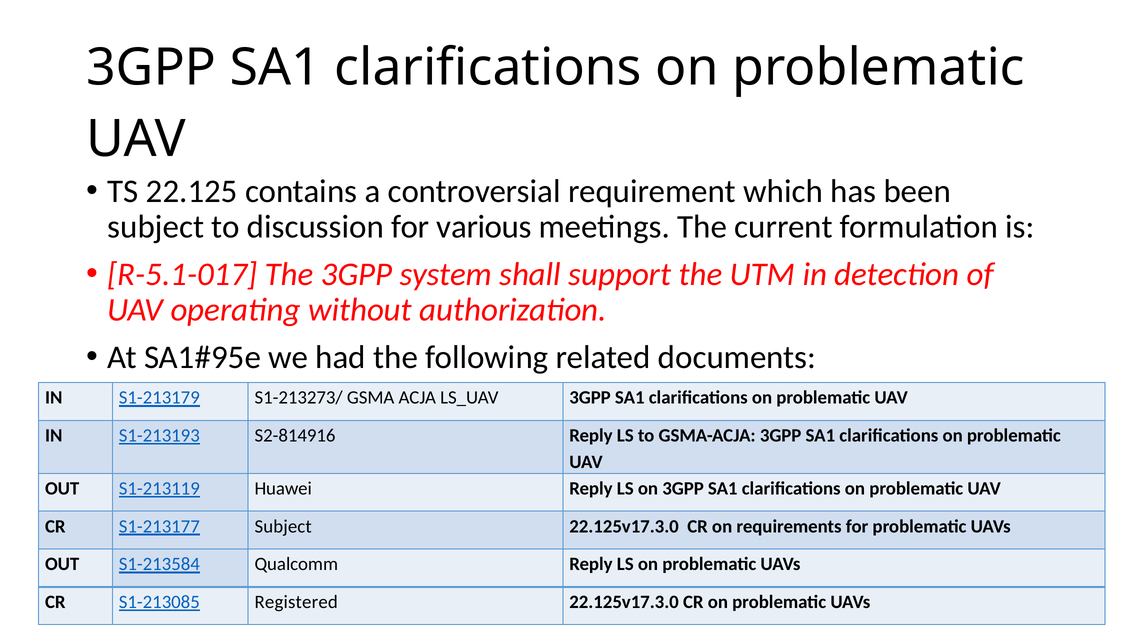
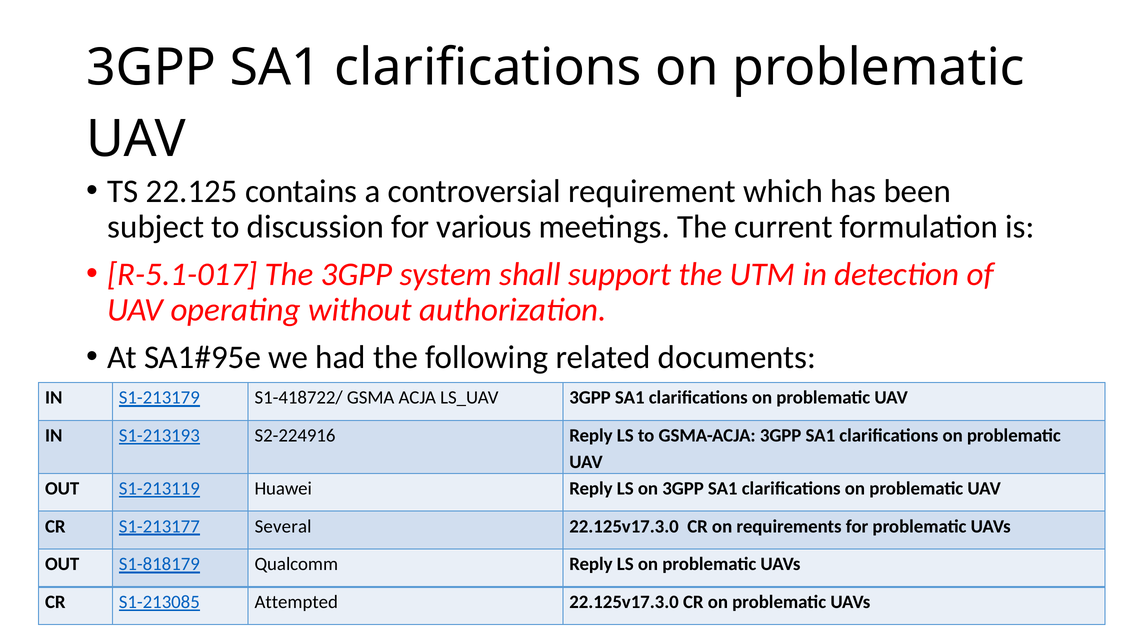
S1-213273/: S1-213273/ -> S1-418722/
S2-814916: S2-814916 -> S2-224916
S1-213177 Subject: Subject -> Several
S1-213584: S1-213584 -> S1-818179
Registered: Registered -> Attempted
